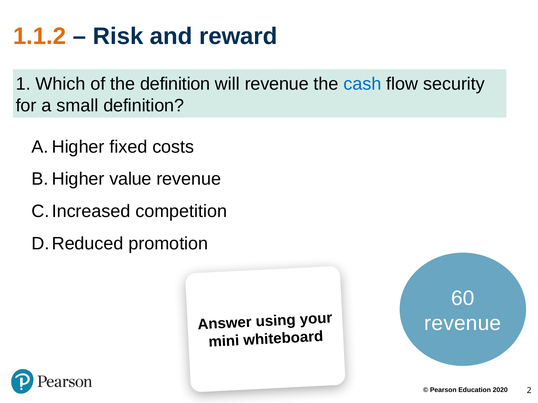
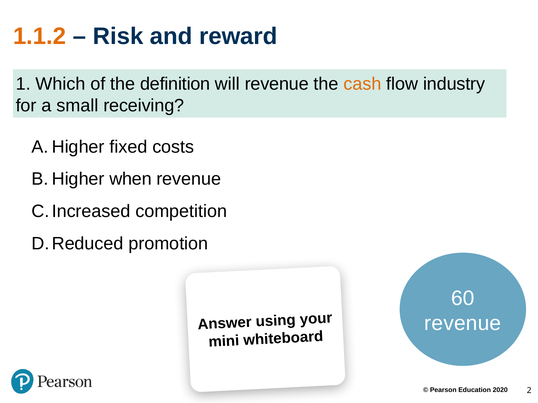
cash colour: blue -> orange
security: security -> industry
small definition: definition -> receiving
value: value -> when
